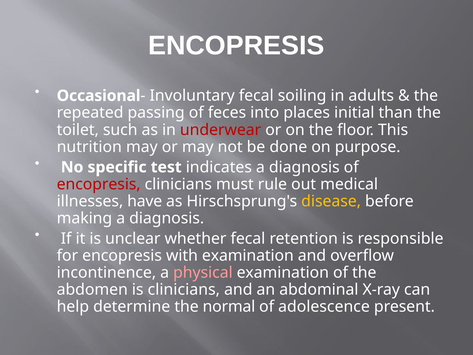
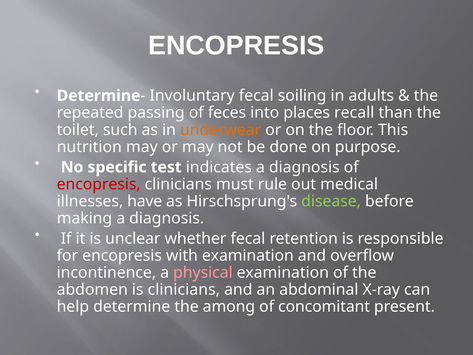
Occasional at (99, 96): Occasional -> Determine
initial: initial -> recall
underwear colour: red -> orange
disease colour: yellow -> light green
normal: normal -> among
adolescence: adolescence -> concomitant
